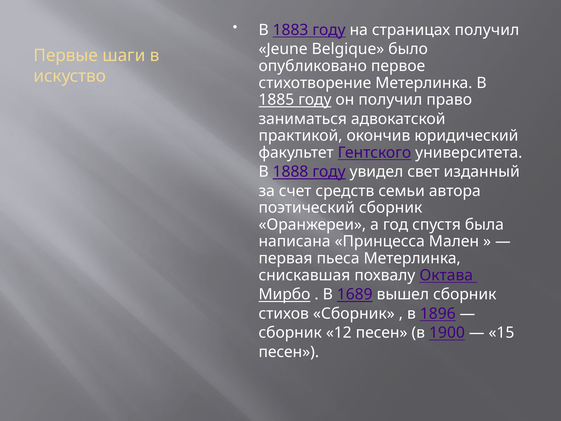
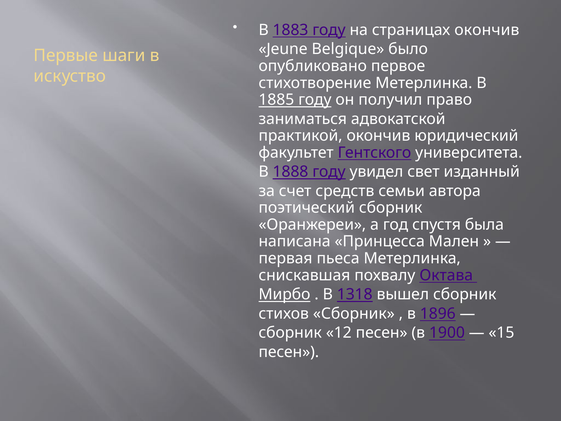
страницах получил: получил -> окончив
1689: 1689 -> 1318
